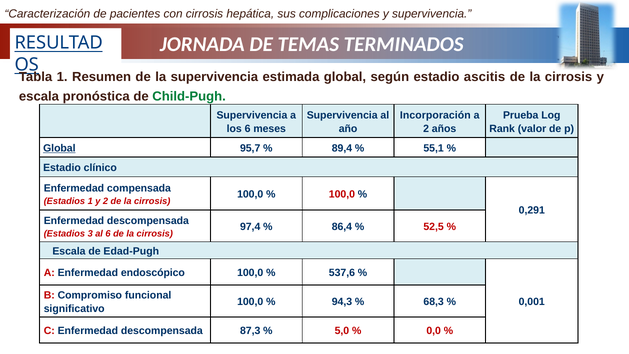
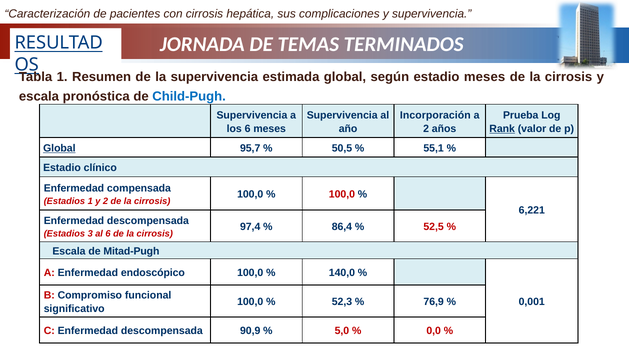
estadio ascitis: ascitis -> meses
Child-Pugh colour: green -> blue
Rank underline: none -> present
89,4: 89,4 -> 50,5
0,291: 0,291 -> 6,221
Edad-Pugh: Edad-Pugh -> Mitad-Pugh
537,6: 537,6 -> 140,0
94,3: 94,3 -> 52,3
68,3: 68,3 -> 76,9
87,3: 87,3 -> 90,9
